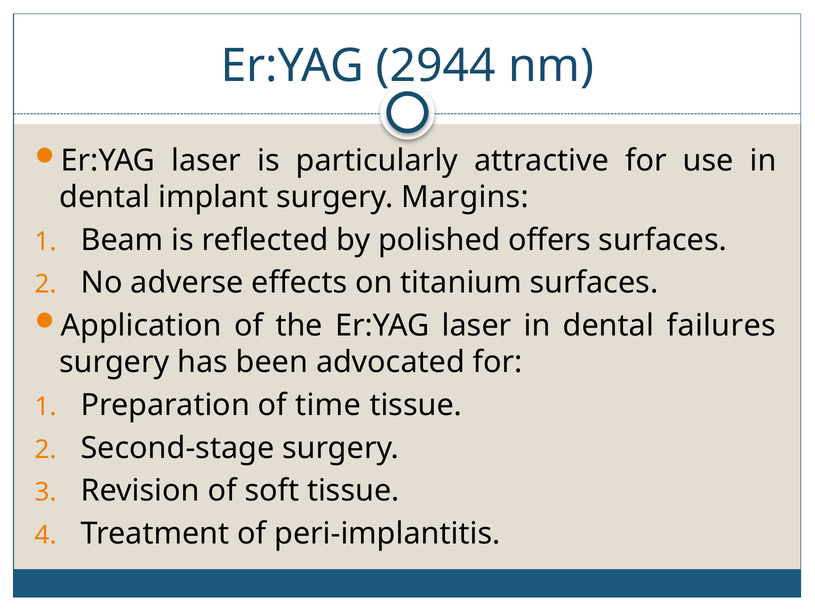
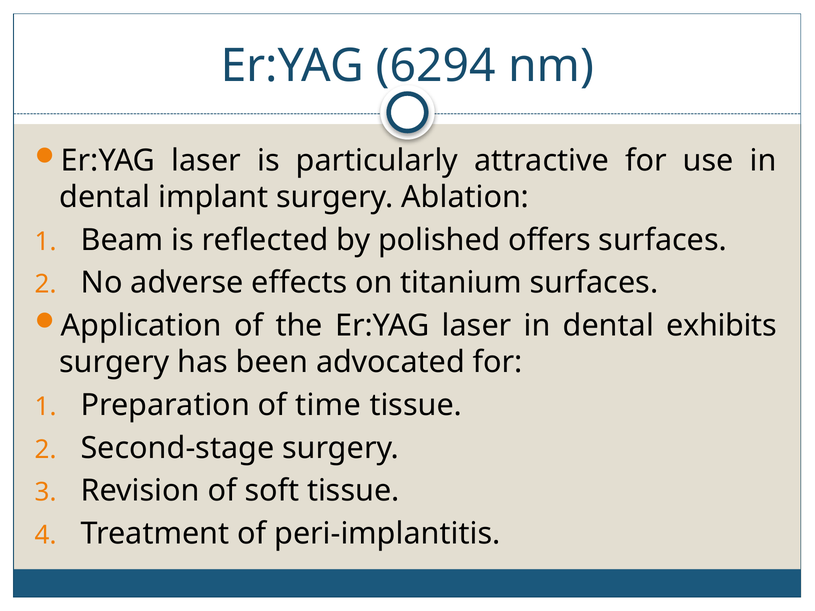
2944: 2944 -> 6294
Margins: Margins -> Ablation
failures: failures -> exhibits
